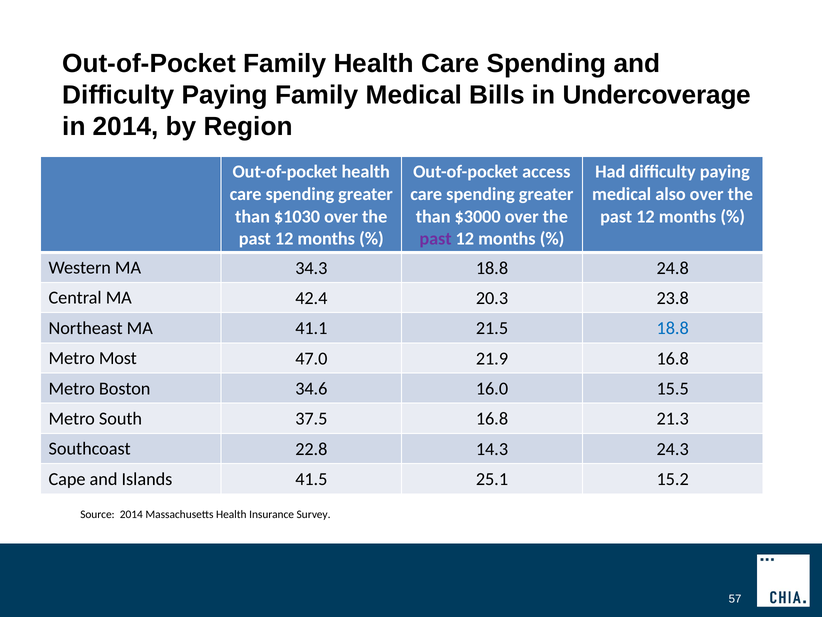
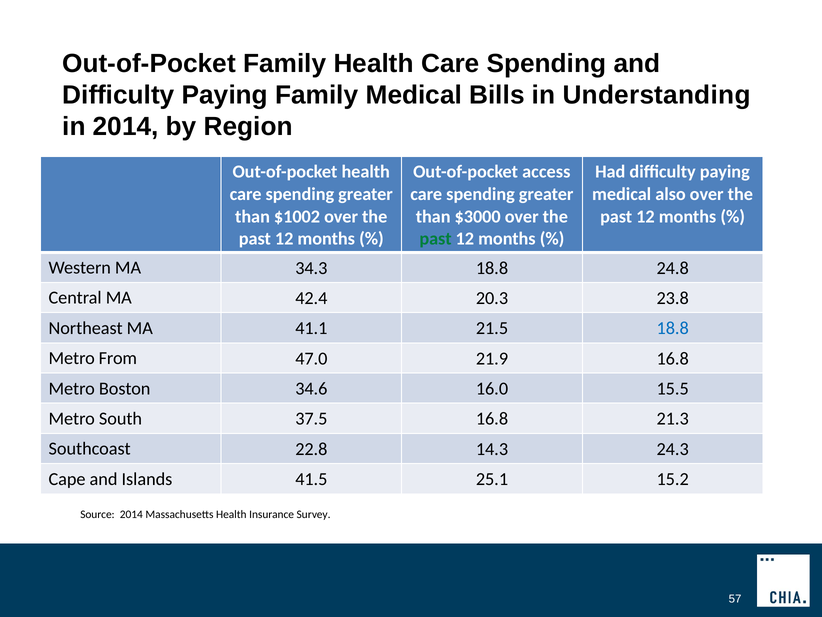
Undercoverage: Undercoverage -> Understanding
$1030: $1030 -> $1002
past at (436, 239) colour: purple -> green
Most: Most -> From
